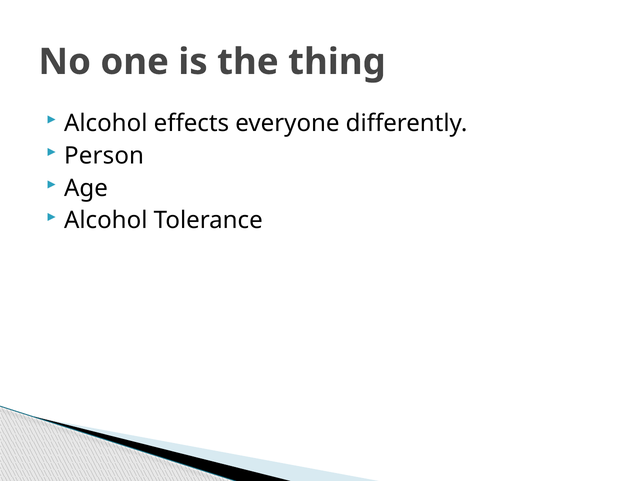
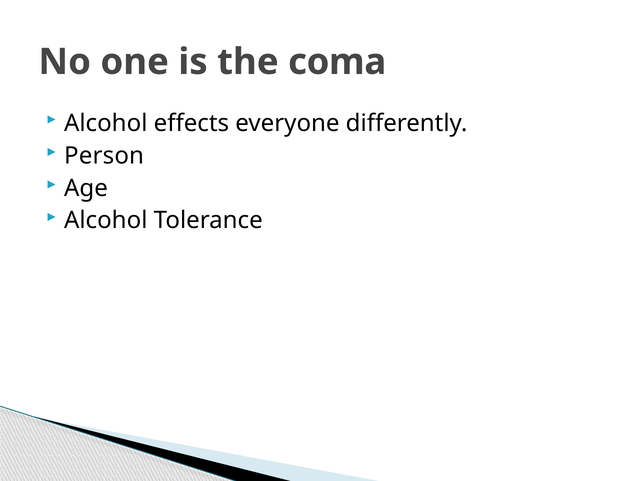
thing: thing -> coma
